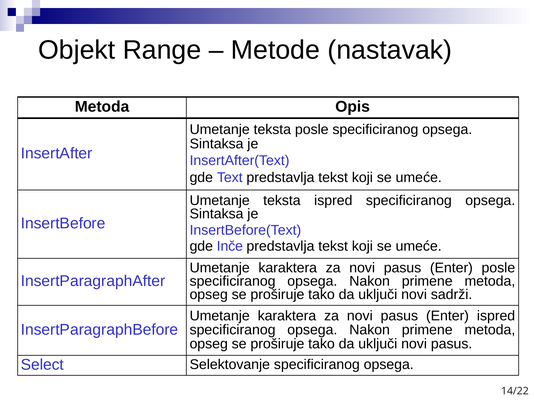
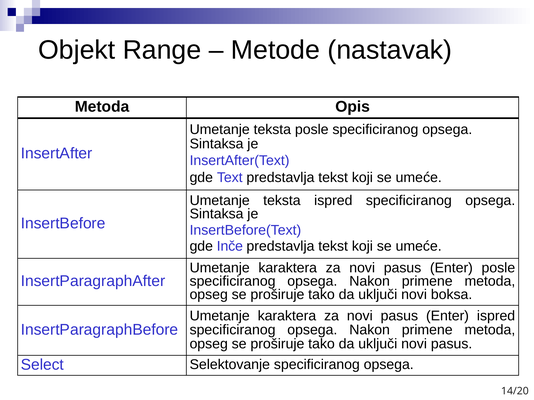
sadrži: sadrži -> boksa
14/22: 14/22 -> 14/20
